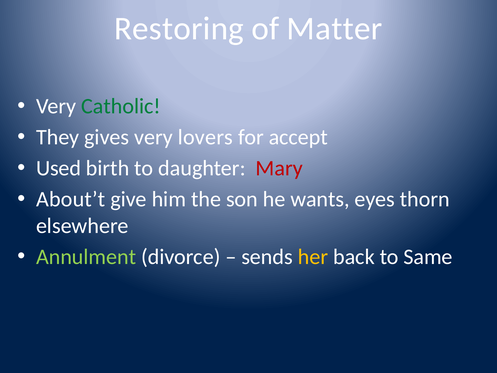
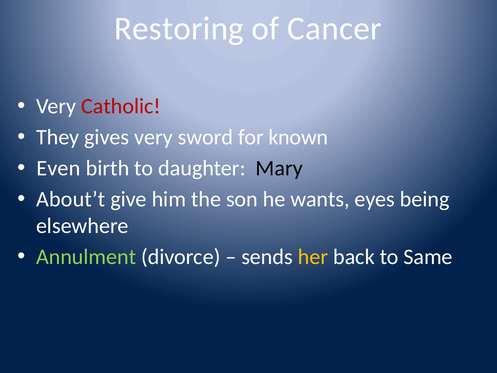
Matter: Matter -> Cancer
Catholic colour: green -> red
lovers: lovers -> sword
accept: accept -> known
Used: Used -> Even
Mary colour: red -> black
thorn: thorn -> being
